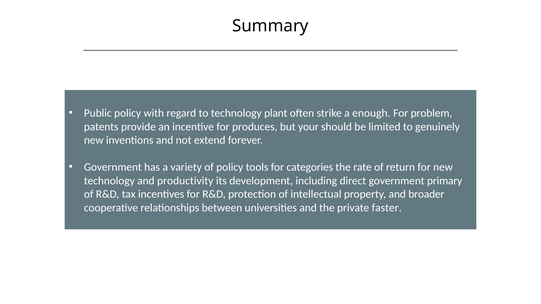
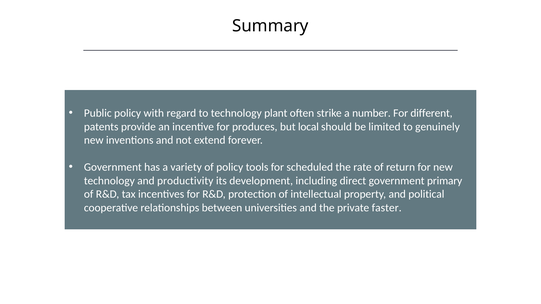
enough: enough -> number
problem: problem -> different
your: your -> local
categories: categories -> scheduled
broader: broader -> political
